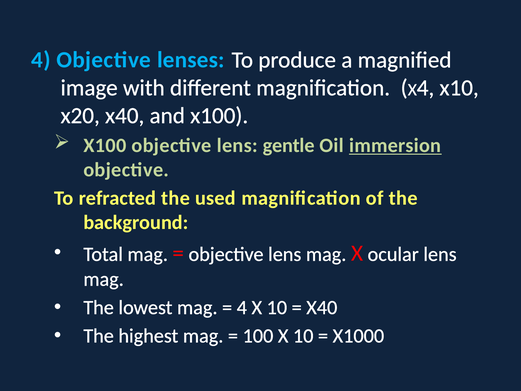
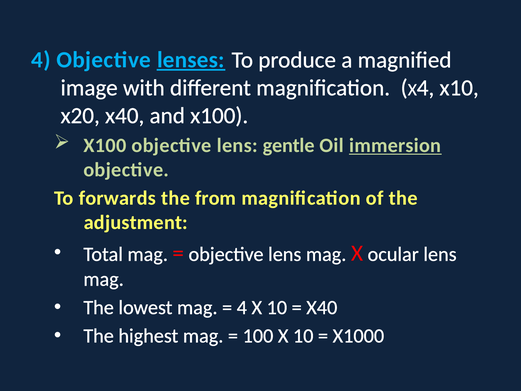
lenses underline: none -> present
refracted: refracted -> forwards
used: used -> from
background: background -> adjustment
